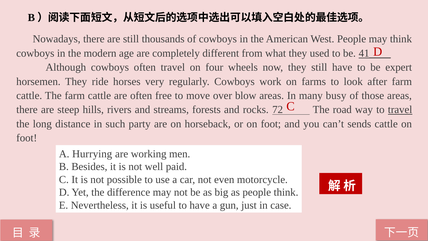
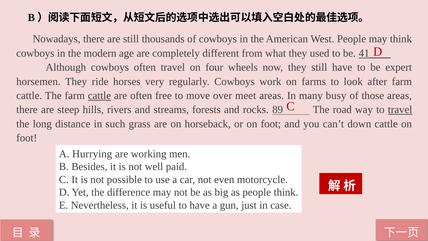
cattle at (99, 96) underline: none -> present
blow: blow -> meet
72: 72 -> 89
party: party -> grass
sends: sends -> down
